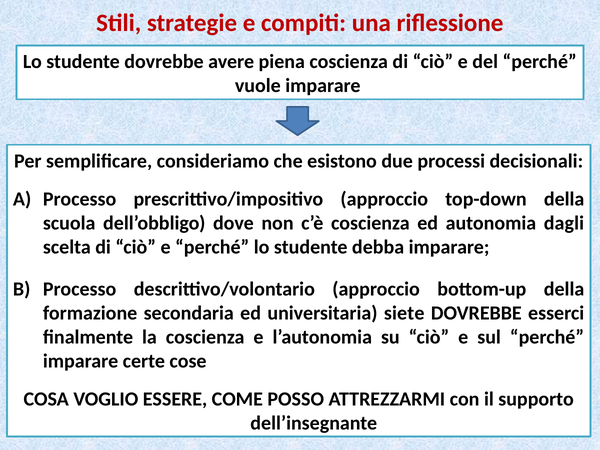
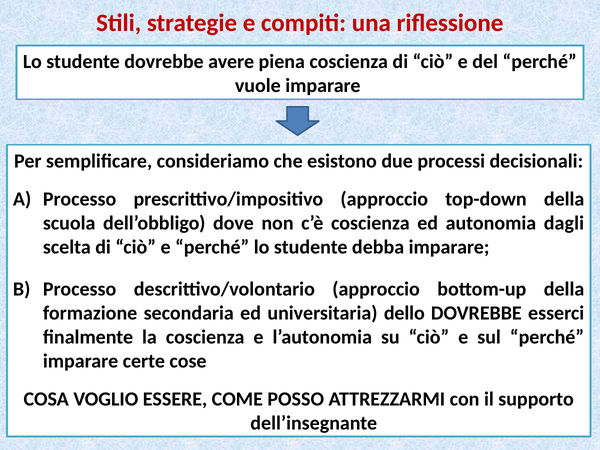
siete: siete -> dello
